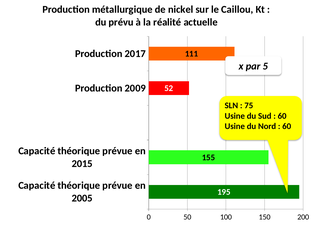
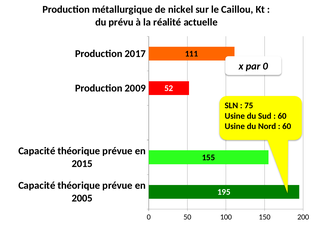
par 5: 5 -> 0
